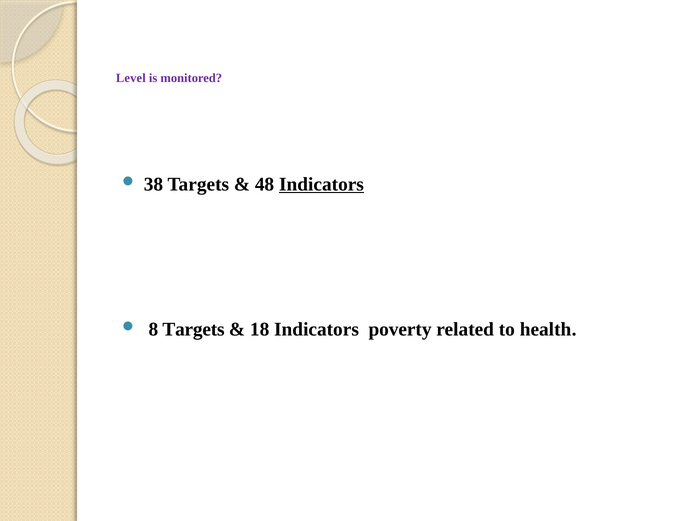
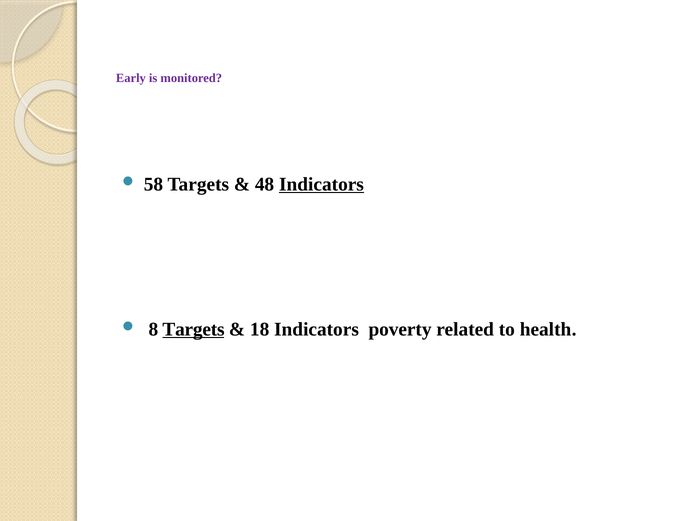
Level: Level -> Early
38: 38 -> 58
Targets at (194, 329) underline: none -> present
